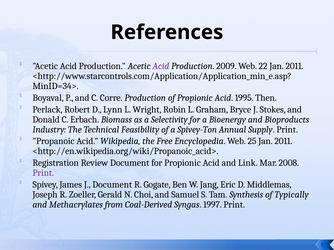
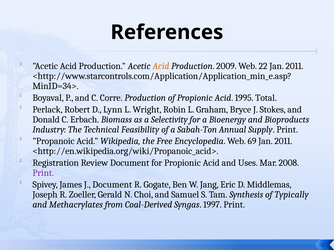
Acid at (161, 66) colour: purple -> orange
Then: Then -> Total
Spivey-Ton: Spivey-Ton -> Sabah-Ton
25: 25 -> 69
Link: Link -> Uses
